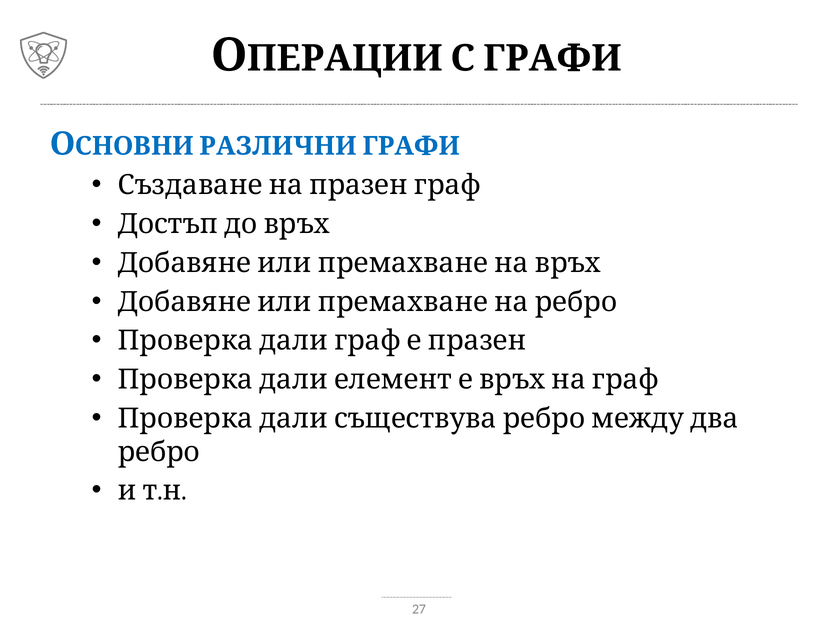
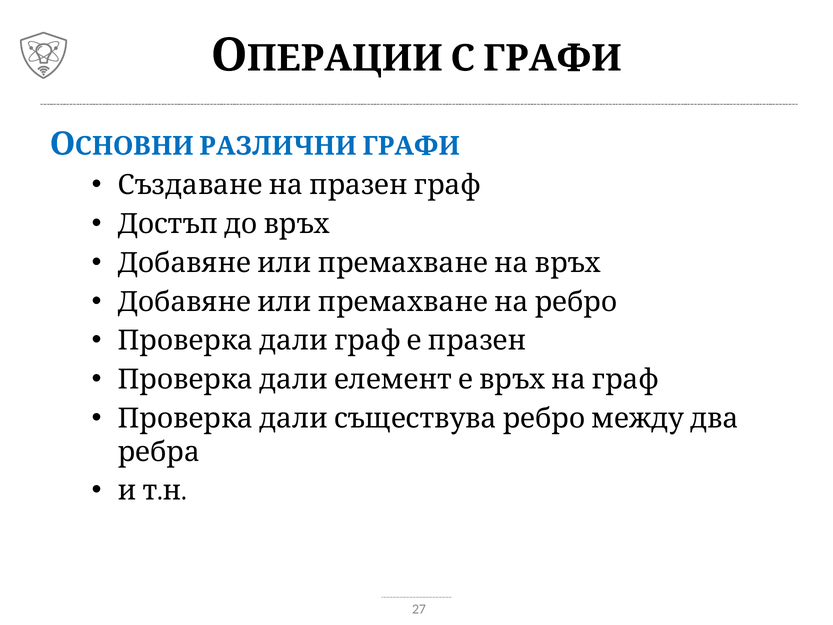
ребро: ребро -> ребра
